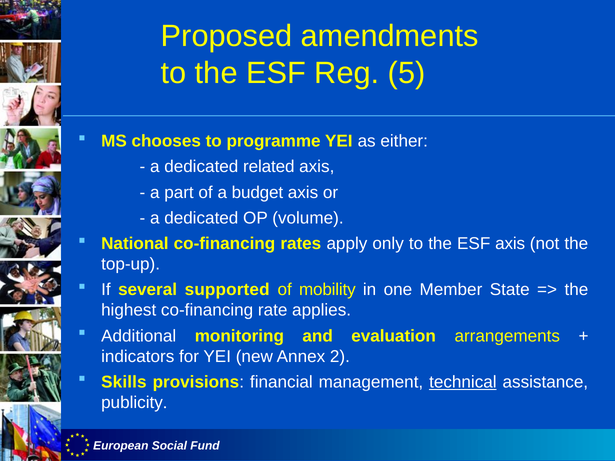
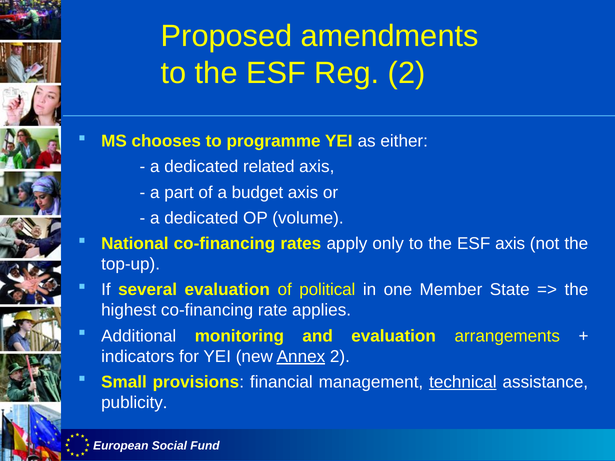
Reg 5: 5 -> 2
several supported: supported -> evaluation
mobility: mobility -> political
Annex underline: none -> present
Skills: Skills -> Small
